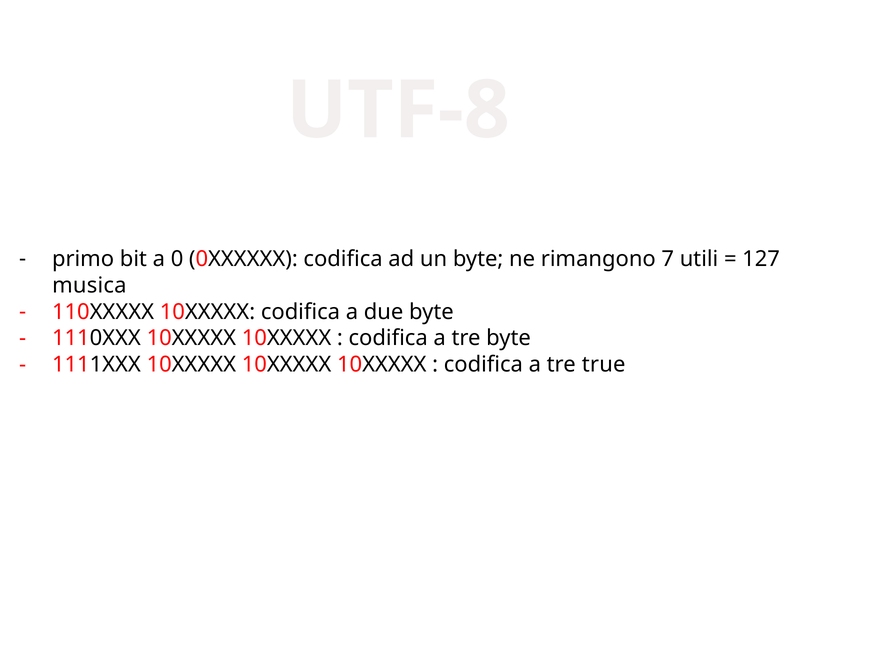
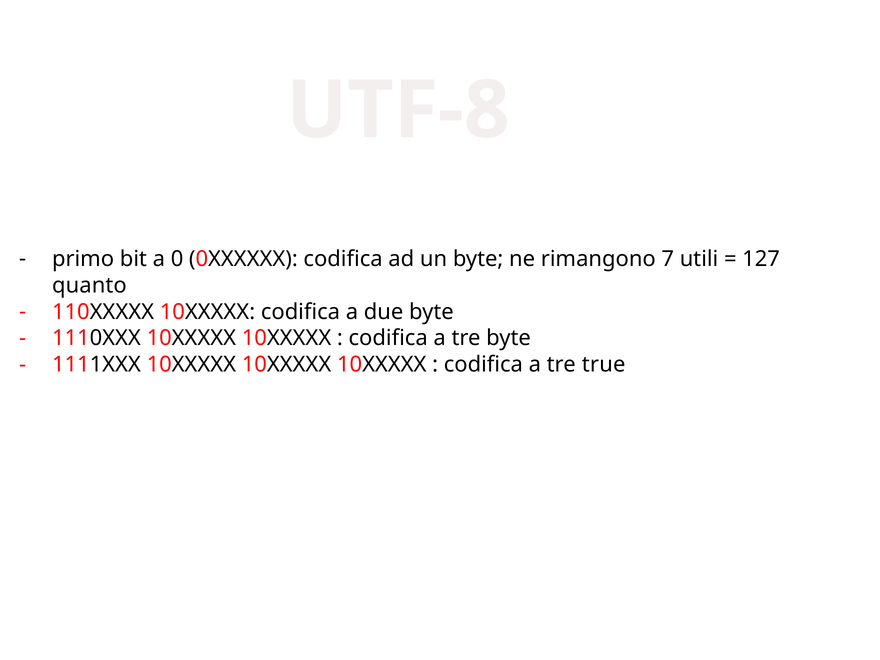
musica: musica -> quanto
